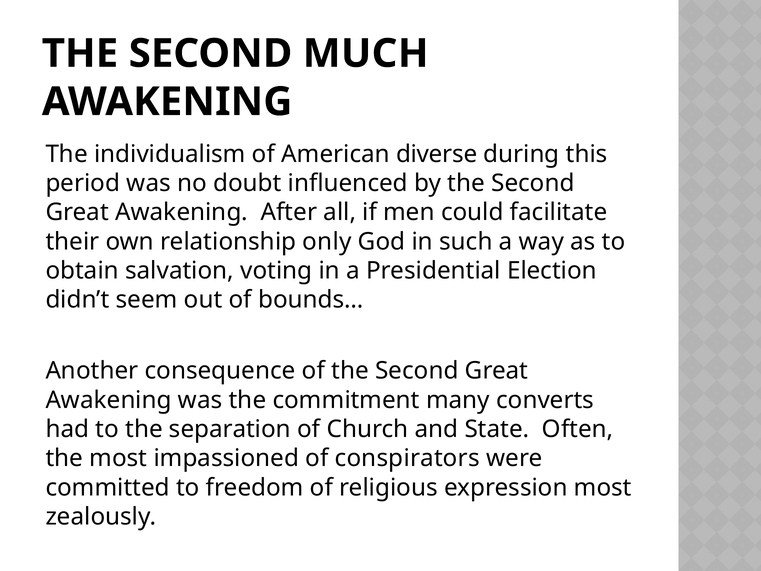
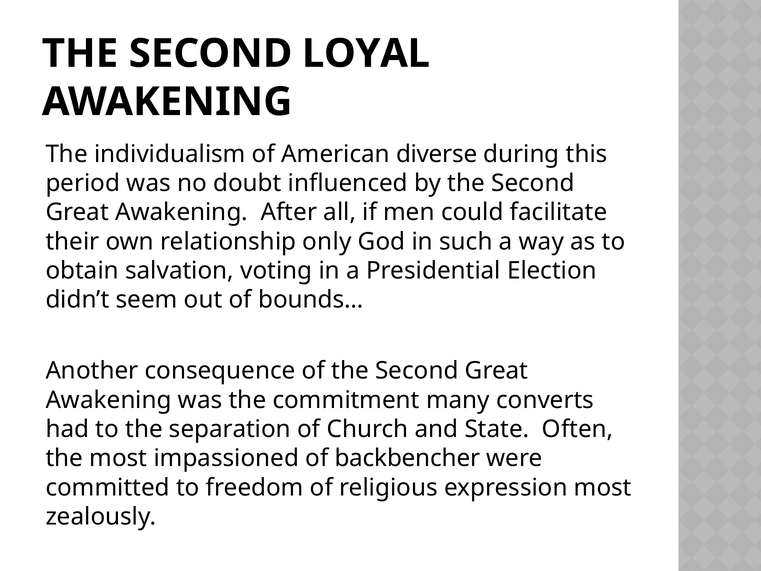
MUCH: MUCH -> LOYAL
conspirators: conspirators -> backbencher
